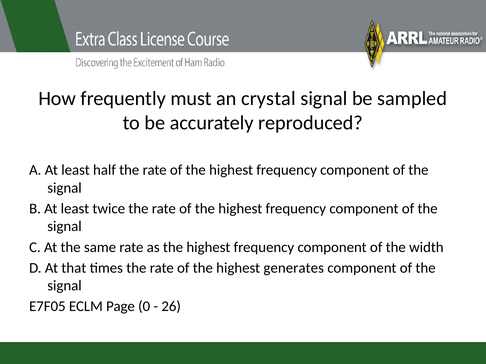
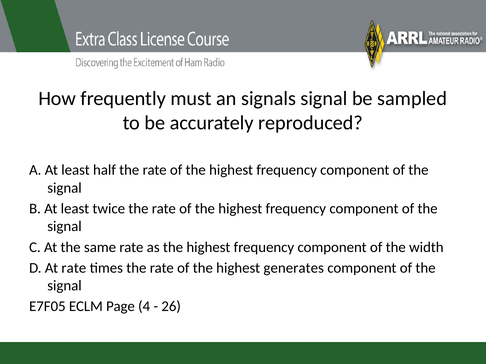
crystal: crystal -> signals
At that: that -> rate
0: 0 -> 4
